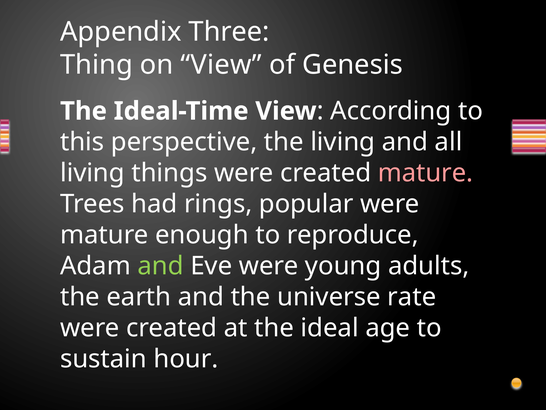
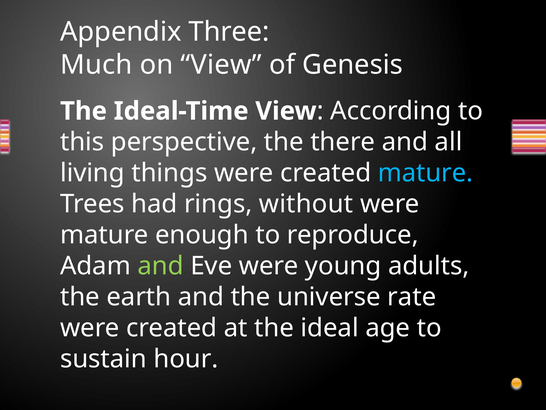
Thing: Thing -> Much
the living: living -> there
mature at (426, 173) colour: pink -> light blue
popular: popular -> without
